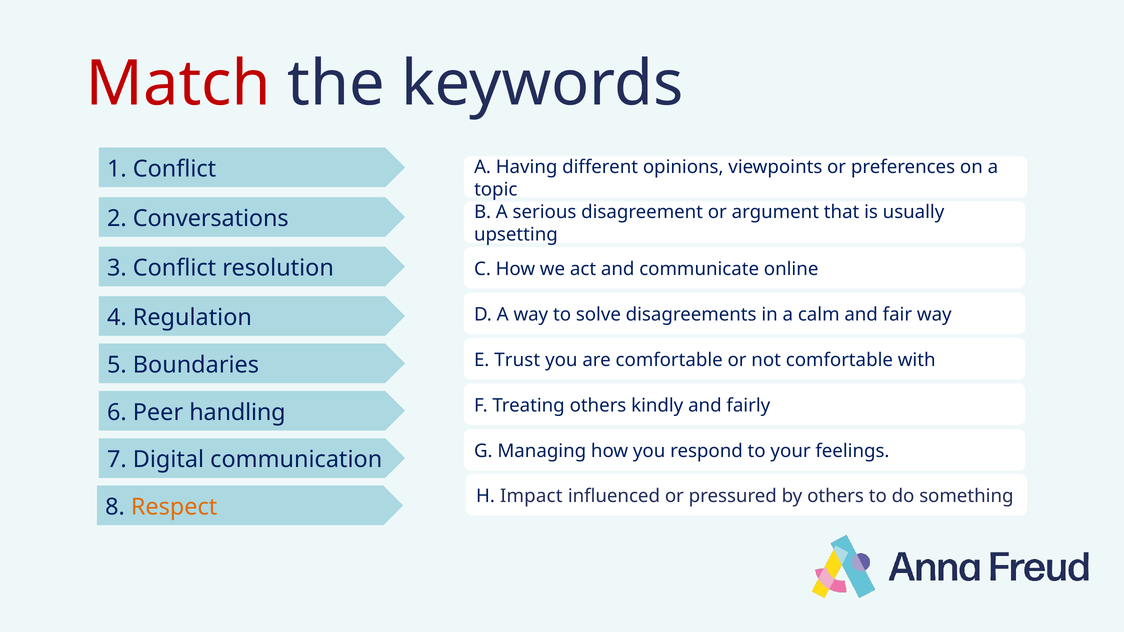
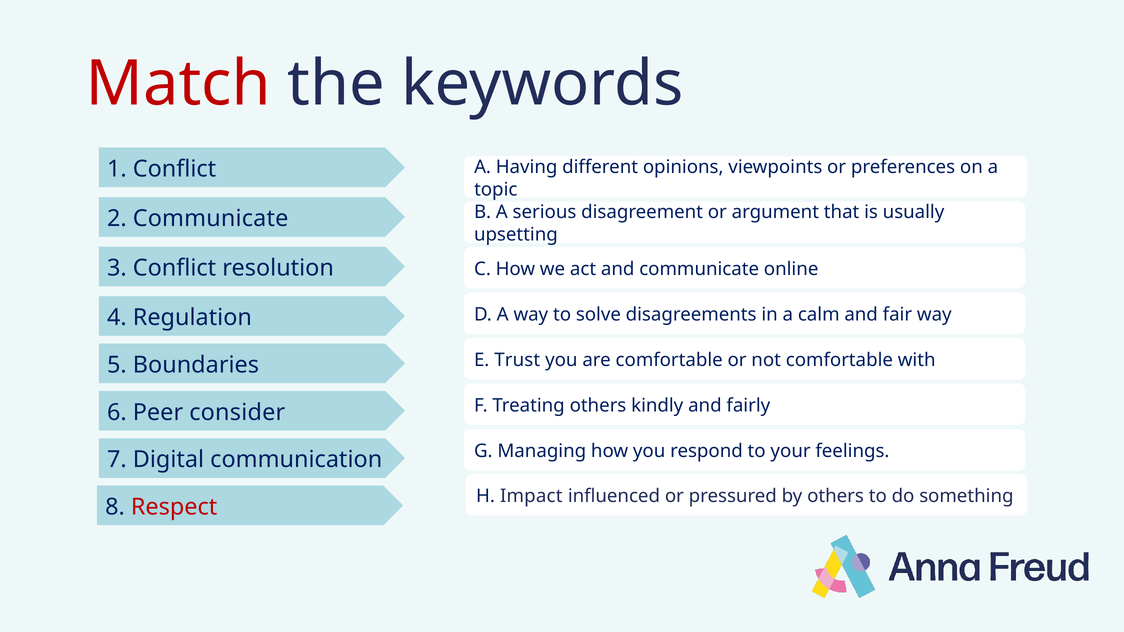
2 Conversations: Conversations -> Communicate
handling: handling -> consider
Respect colour: orange -> red
